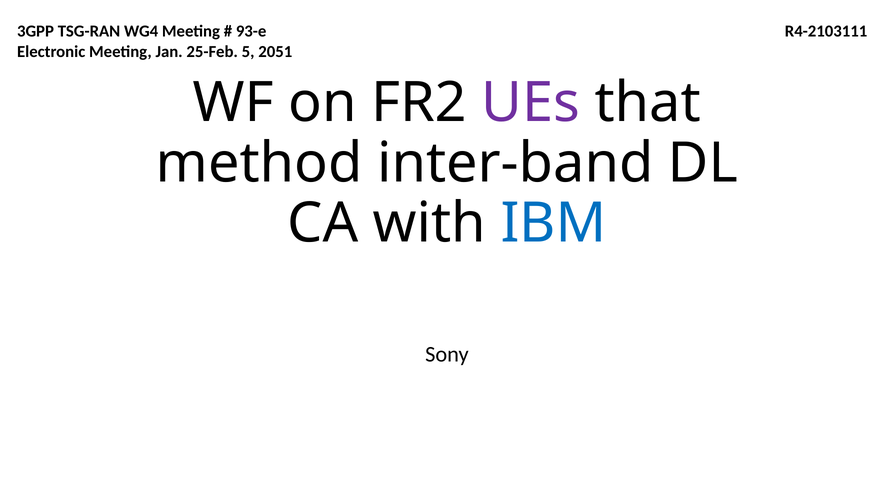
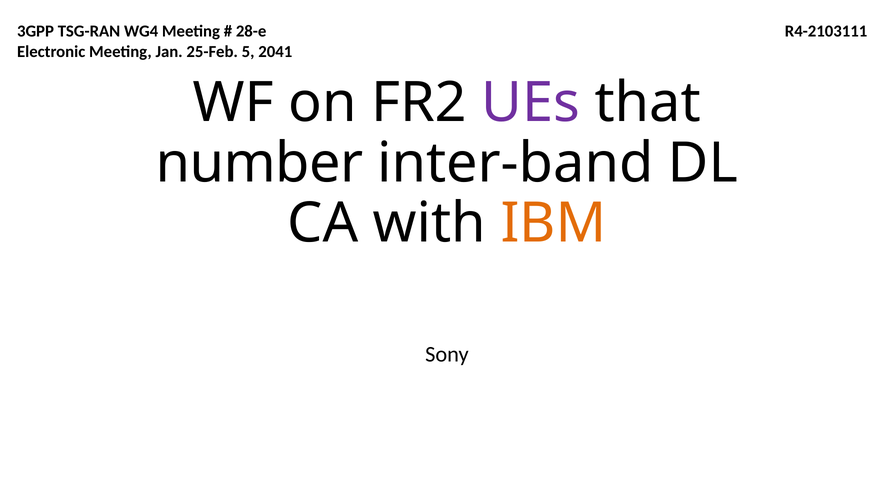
93-e: 93-e -> 28-e
2051: 2051 -> 2041
method: method -> number
IBM colour: blue -> orange
